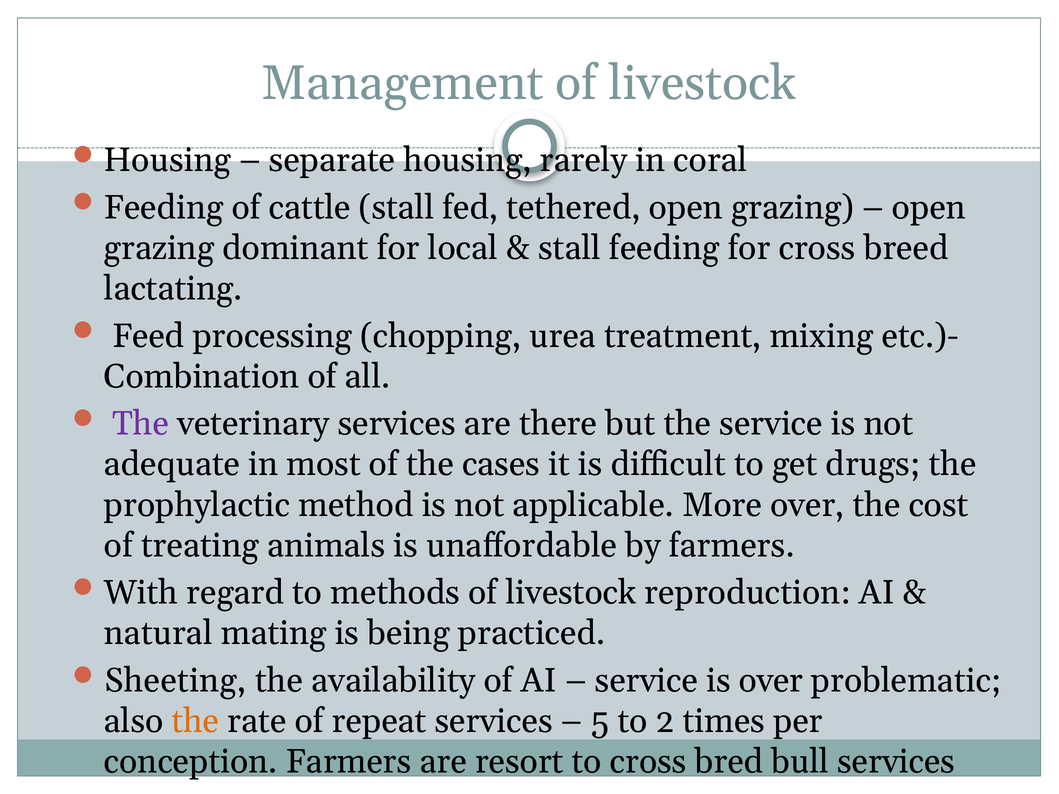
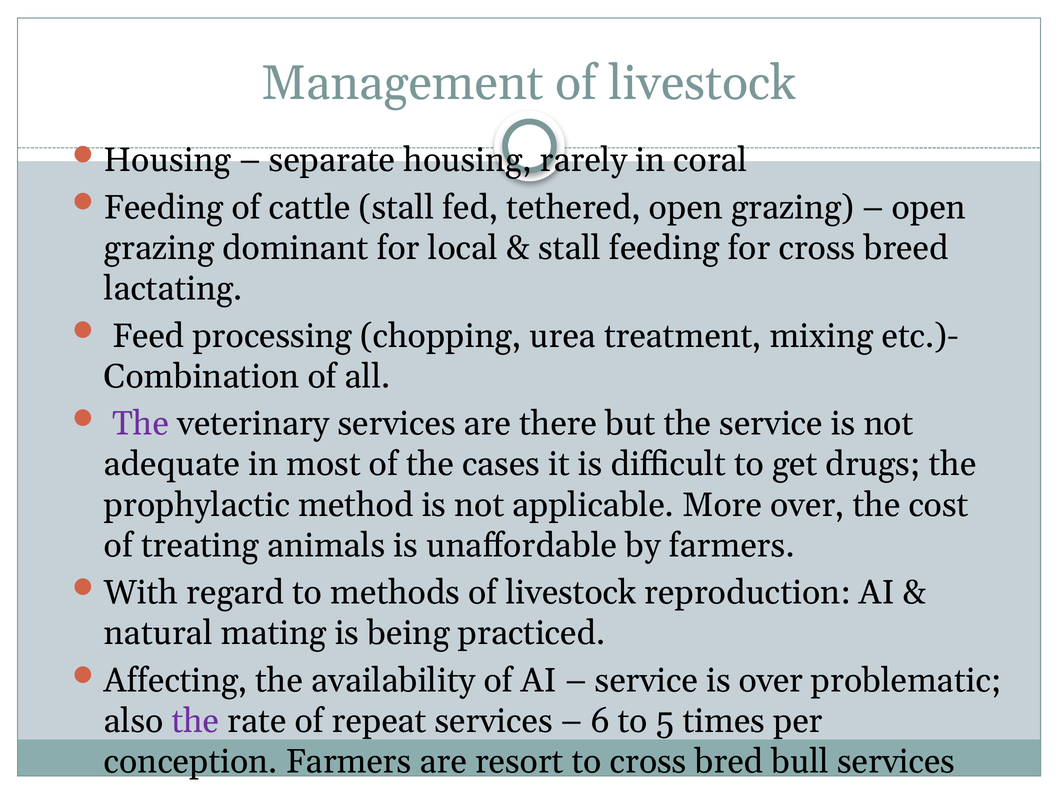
Sheeting: Sheeting -> Affecting
the at (195, 721) colour: orange -> purple
5: 5 -> 6
2: 2 -> 5
